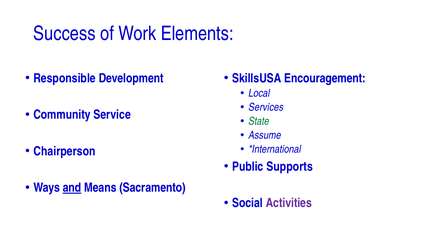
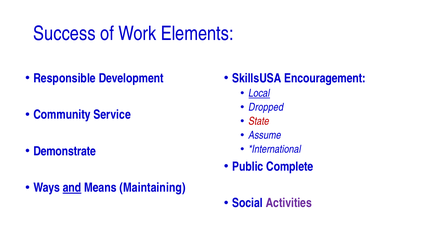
Local underline: none -> present
Services: Services -> Dropped
State colour: green -> red
Chairperson: Chairperson -> Demonstrate
Supports: Supports -> Complete
Sacramento: Sacramento -> Maintaining
